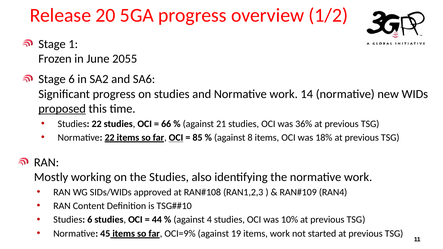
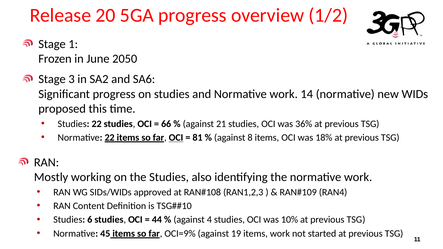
2055: 2055 -> 2050
Stage 6: 6 -> 3
proposed underline: present -> none
85: 85 -> 81
